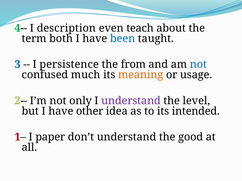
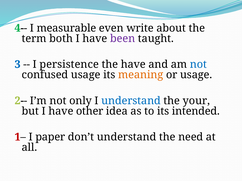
description: description -> measurable
teach: teach -> write
been colour: blue -> purple
the from: from -> have
confused much: much -> usage
understand at (131, 101) colour: purple -> blue
level: level -> your
good: good -> need
